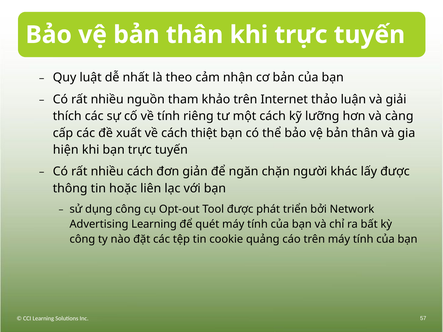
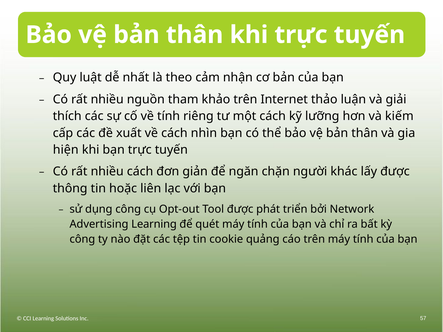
càng: càng -> kiếm
thiệt: thiệt -> nhìn
